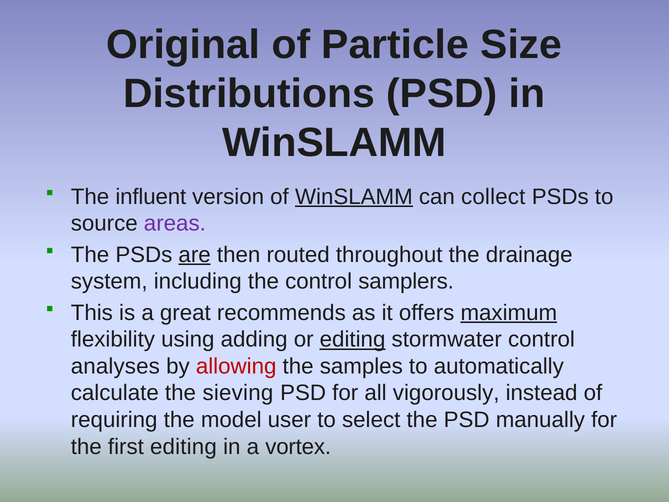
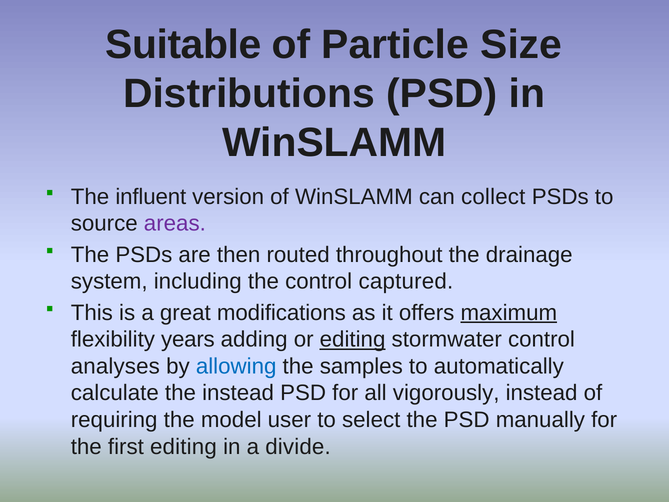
Original: Original -> Suitable
WinSLAMM at (354, 197) underline: present -> none
are underline: present -> none
samplers: samplers -> captured
recommends: recommends -> modifications
using: using -> years
allowing colour: red -> blue
the sieving: sieving -> instead
vortex: vortex -> divide
